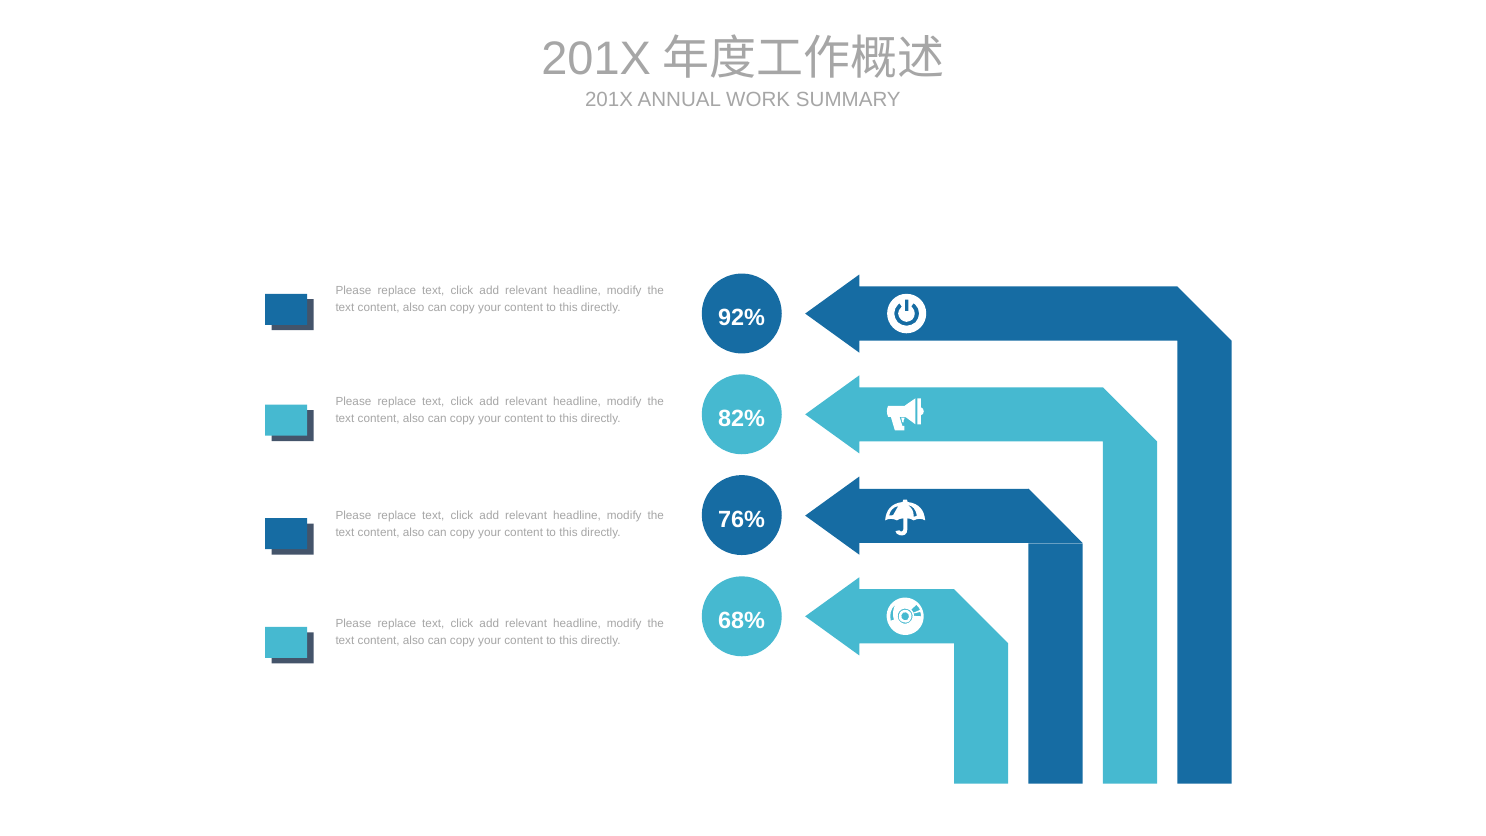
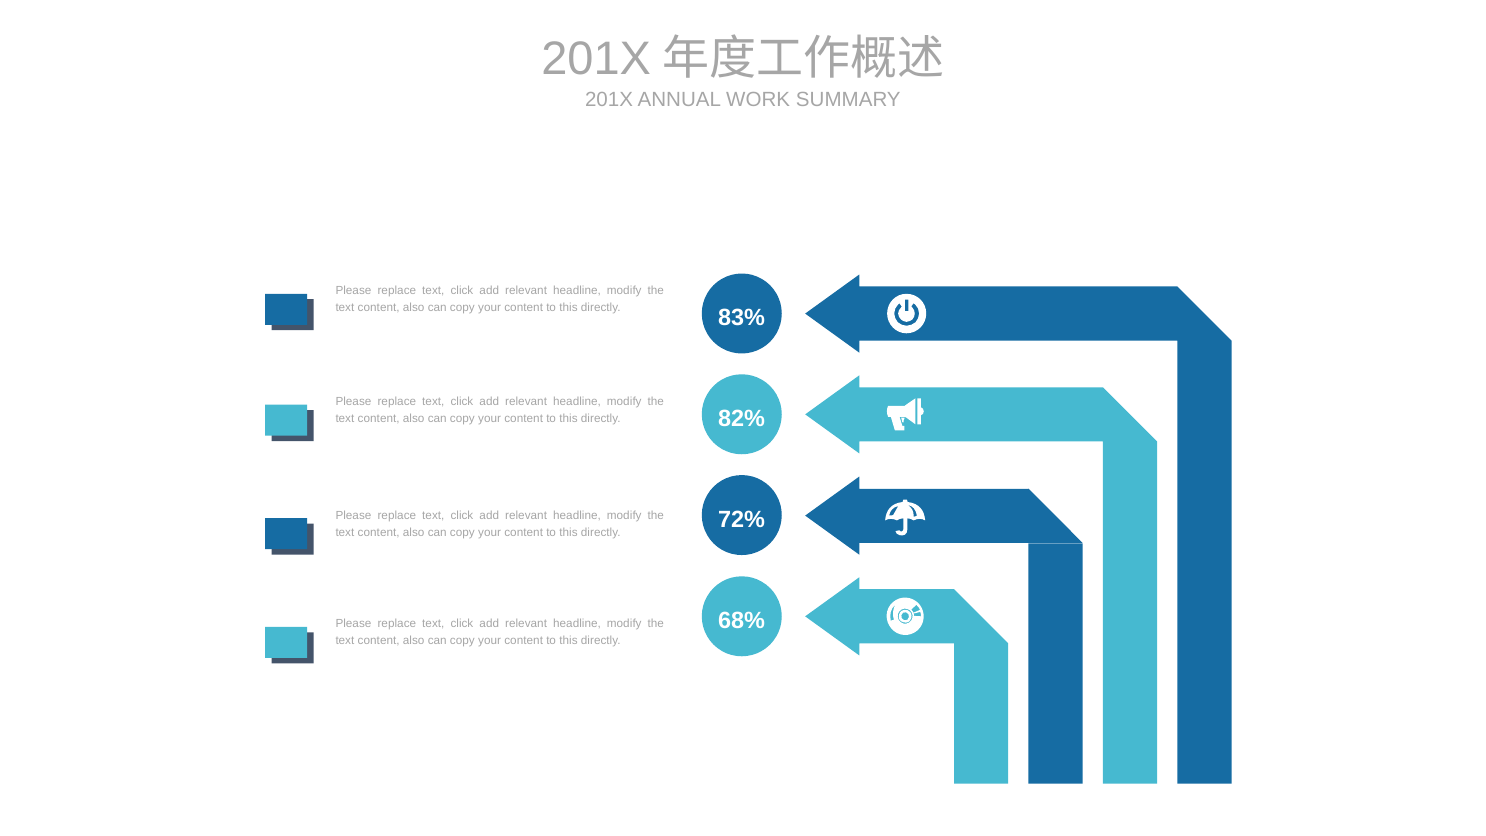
92%: 92% -> 83%
76%: 76% -> 72%
